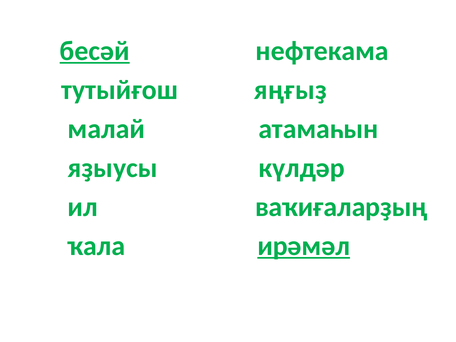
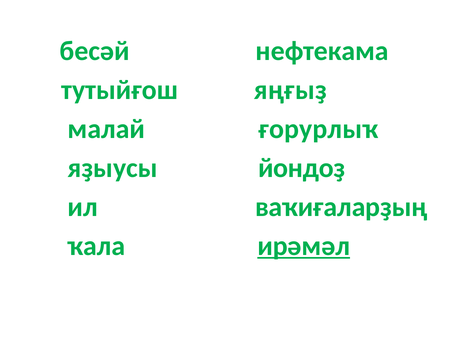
бесәй underline: present -> none
атамаһын: атамаһын -> ғорурлыҡ
күлдәр: күлдәр -> йондоҙ
